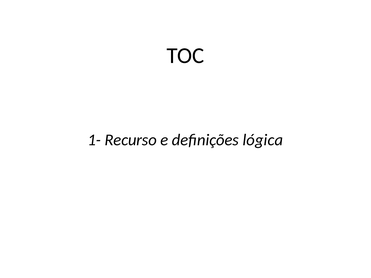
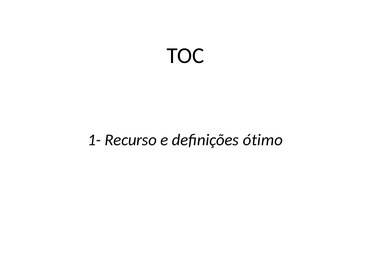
lógica: lógica -> ótimo
